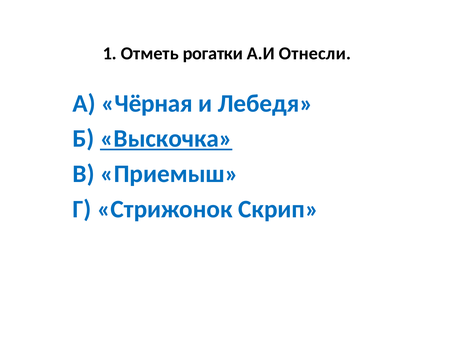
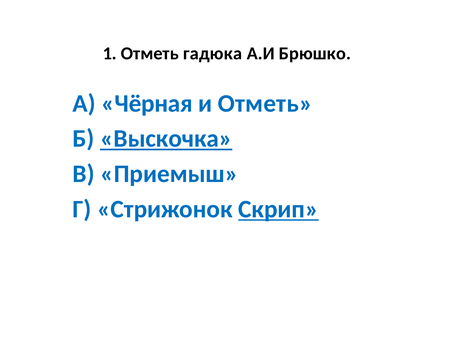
рогатки: рогатки -> гадюка
Отнесли: Отнесли -> Брюшко
и Лебедя: Лебедя -> Отметь
Скрип underline: none -> present
